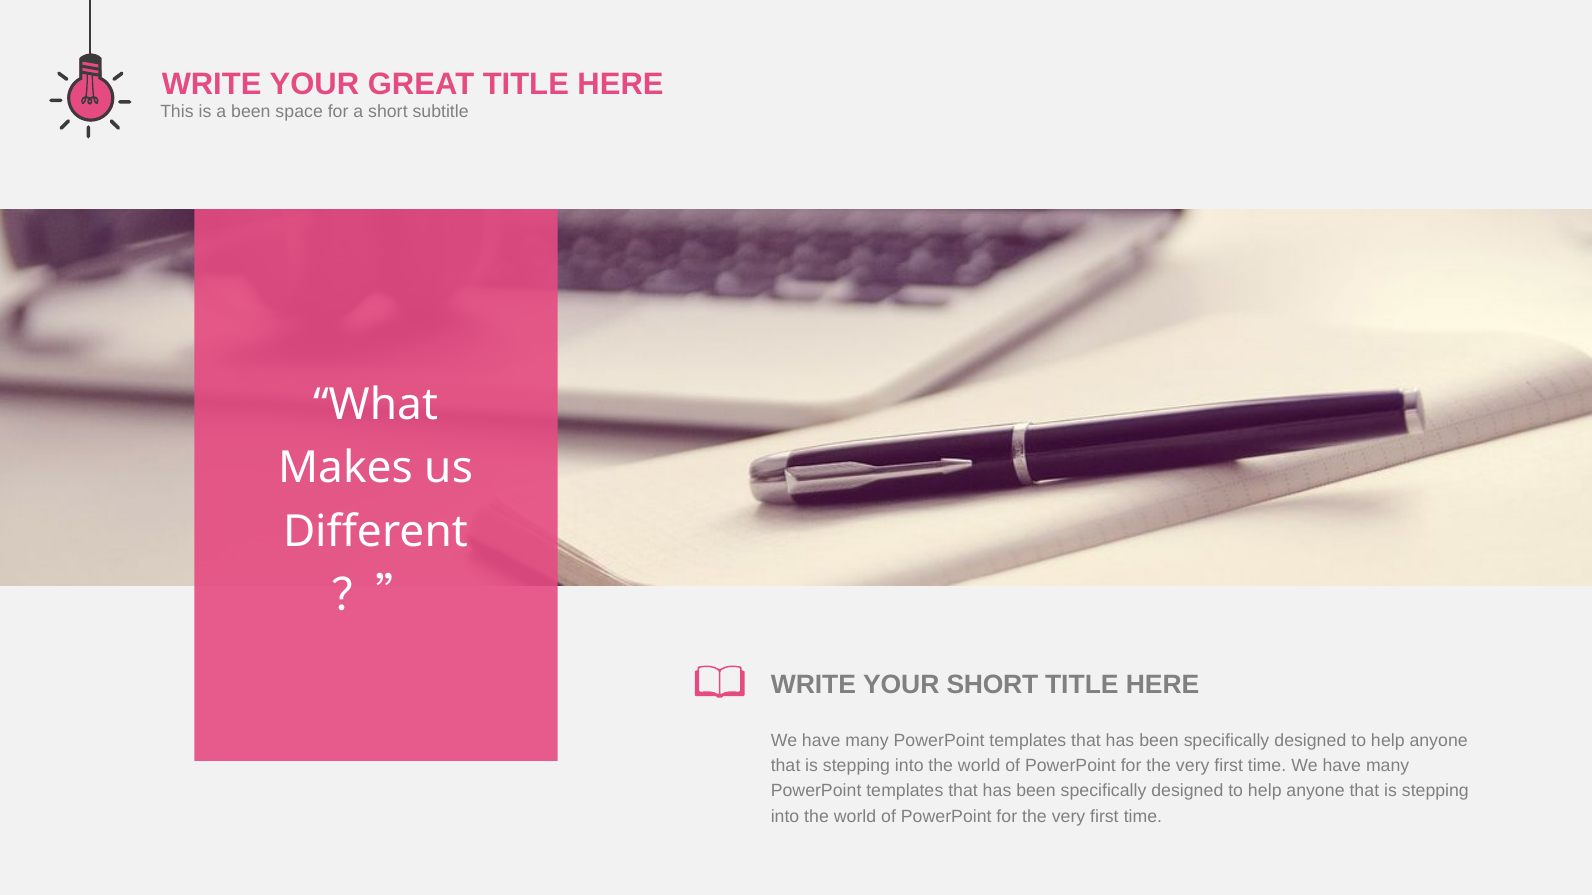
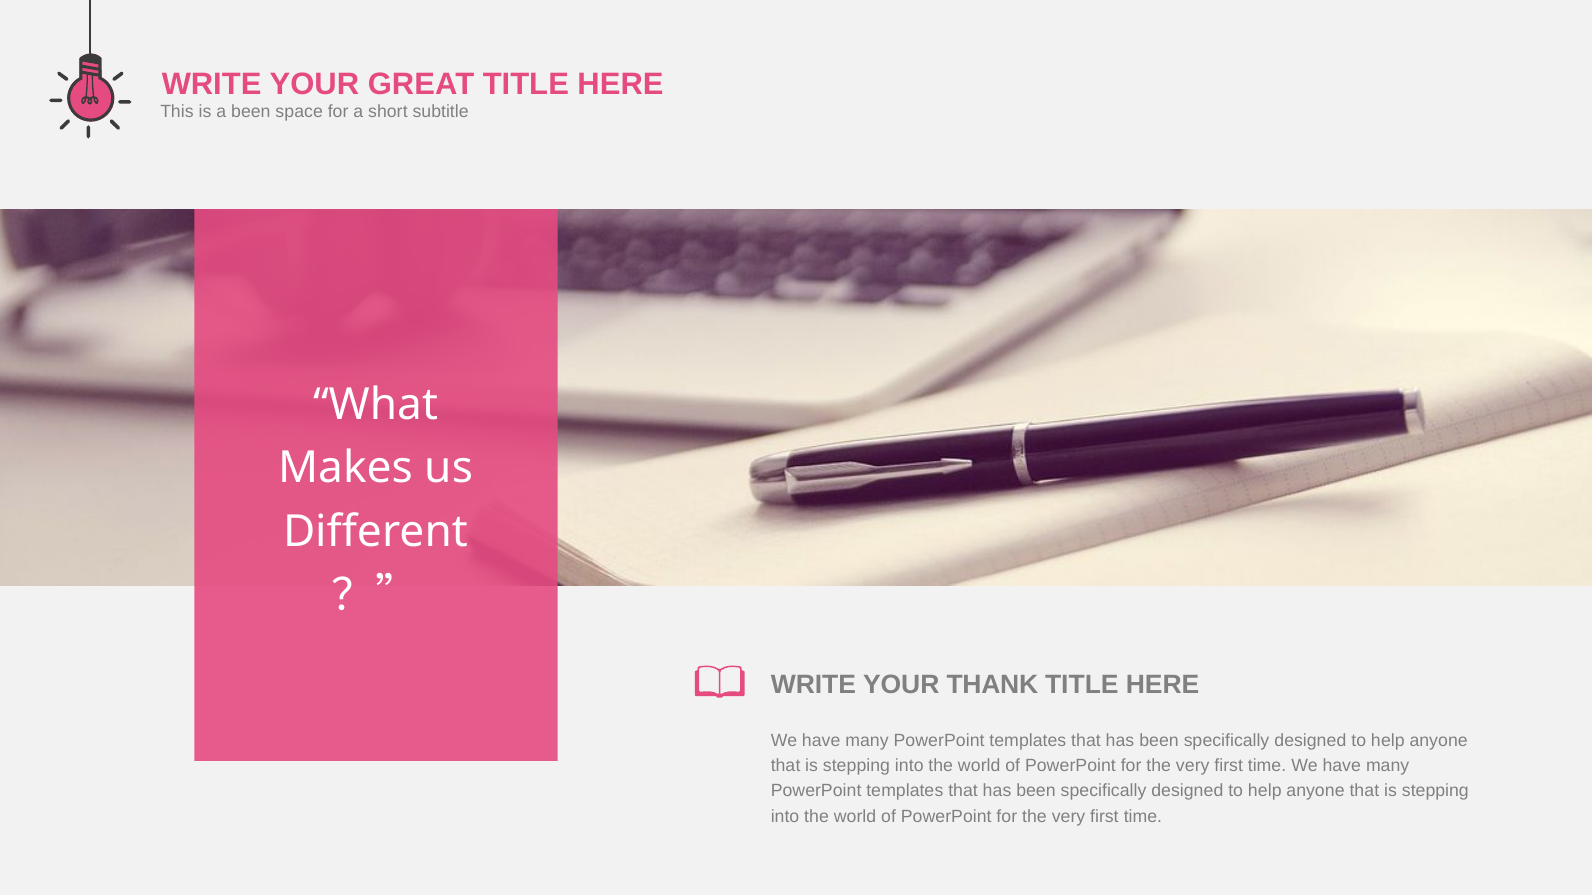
YOUR SHORT: SHORT -> THANK
